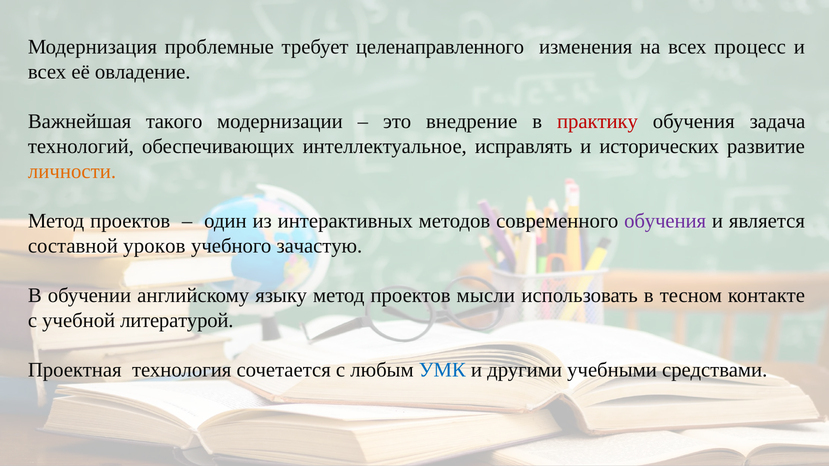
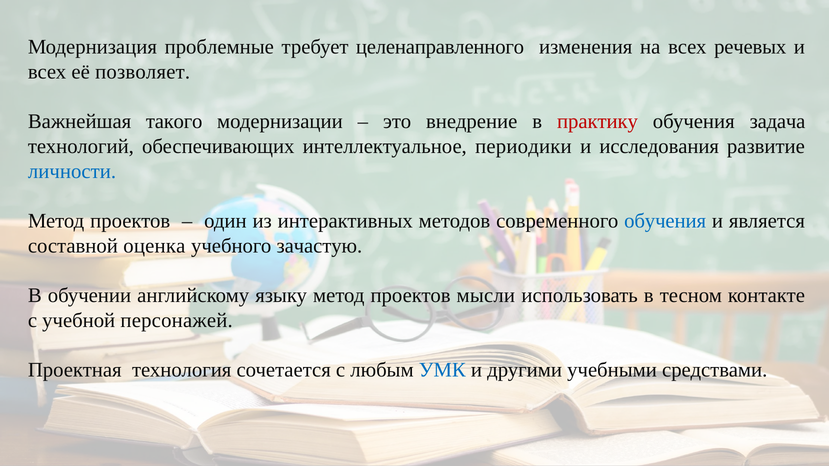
процесс: процесс -> речевых
овладение: овладение -> позволяет
исправлять: исправлять -> периодики
исторических: исторических -> исследования
личности colour: orange -> blue
обучения at (665, 221) colour: purple -> blue
уроков: уроков -> оценка
литературой: литературой -> персонажей
